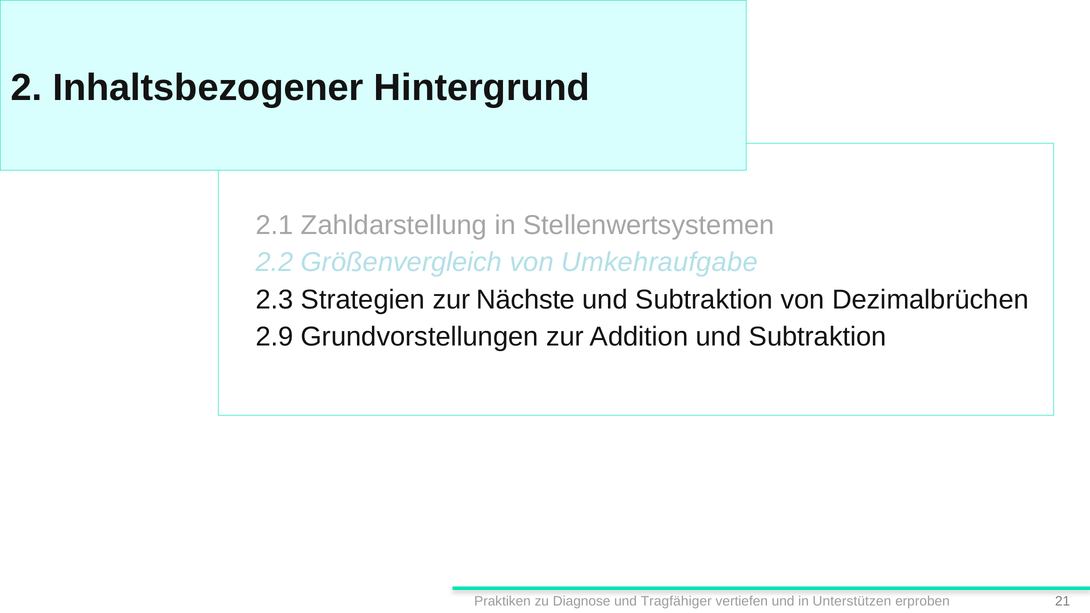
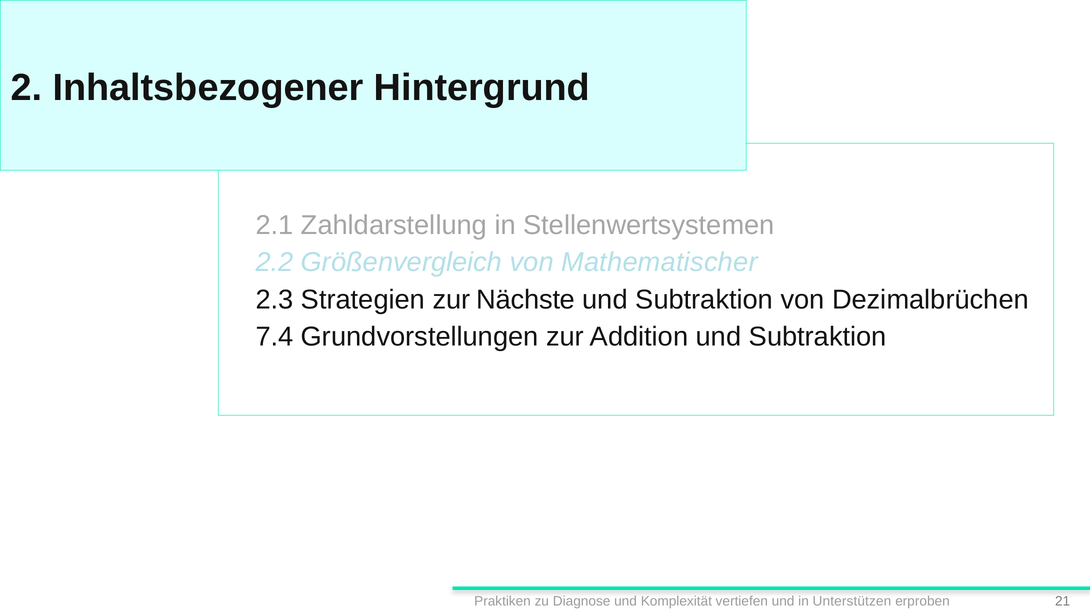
Umkehraufgabe: Umkehraufgabe -> Mathematischer
2.9: 2.9 -> 7.4
Tragfähiger: Tragfähiger -> Komplexität
